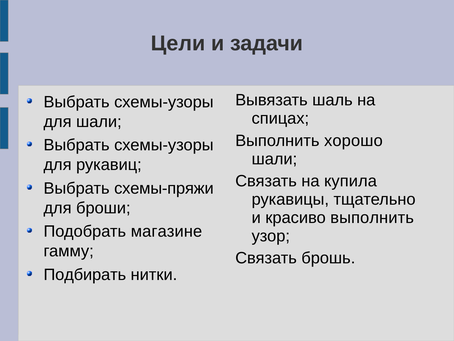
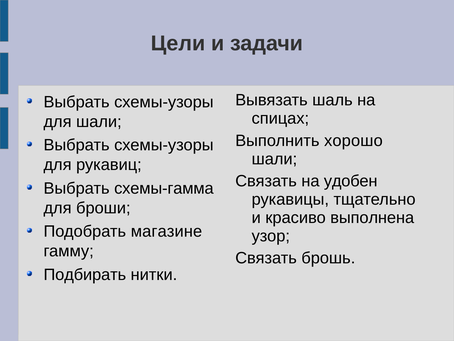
купила: купила -> удобен
схемы-пряжи: схемы-пряжи -> схемы-гамма
красиво выполнить: выполнить -> выполнена
